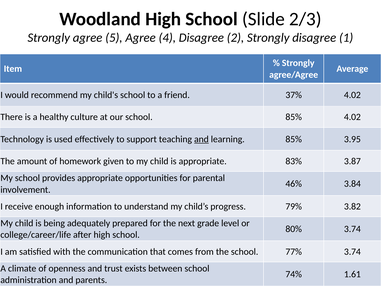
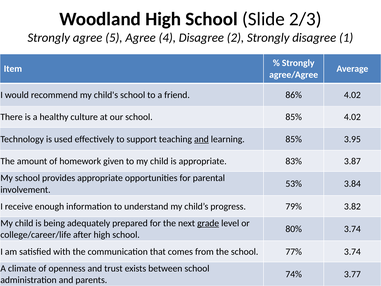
37%: 37% -> 86%
46%: 46% -> 53%
grade underline: none -> present
1.61: 1.61 -> 3.77
